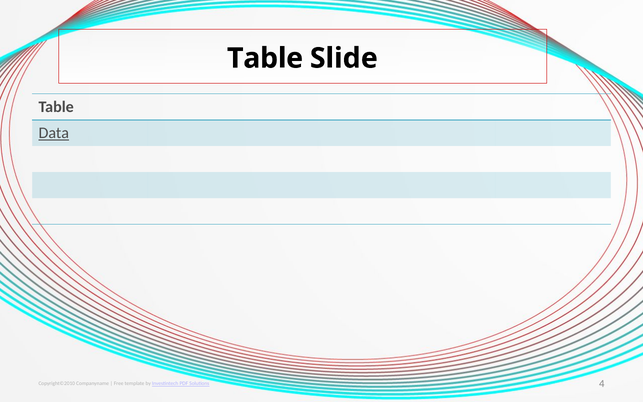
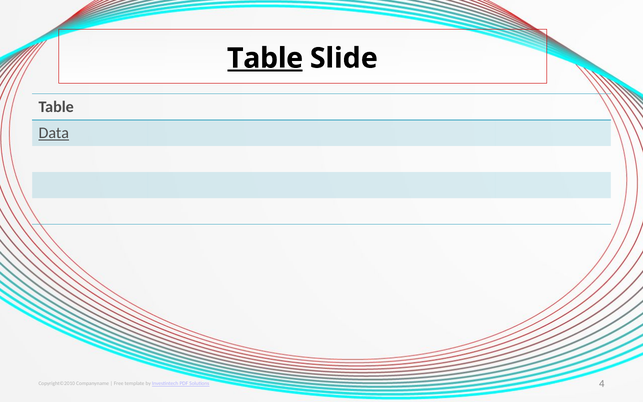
Table at (265, 58) underline: none -> present
